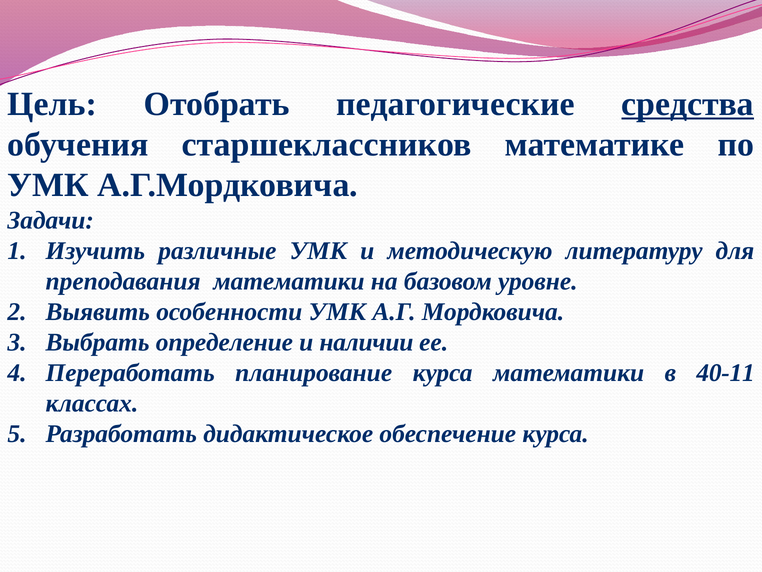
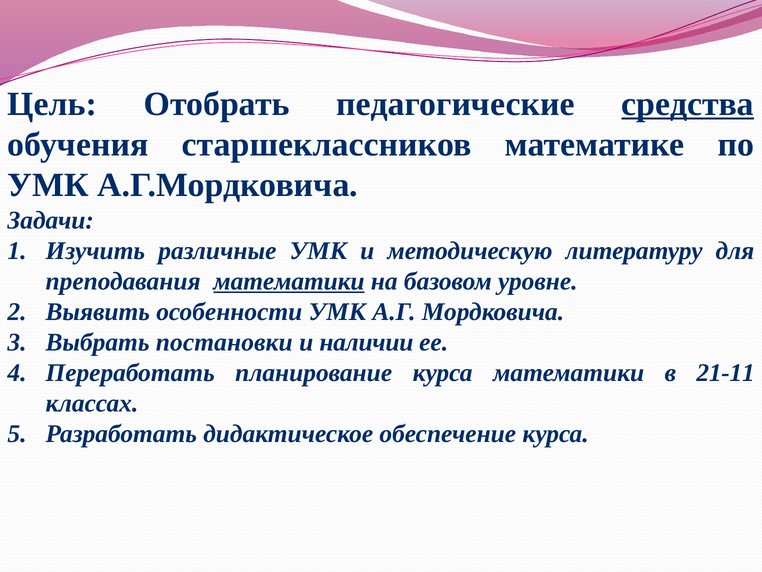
математики at (289, 281) underline: none -> present
определение: определение -> постановки
40-11: 40-11 -> 21-11
